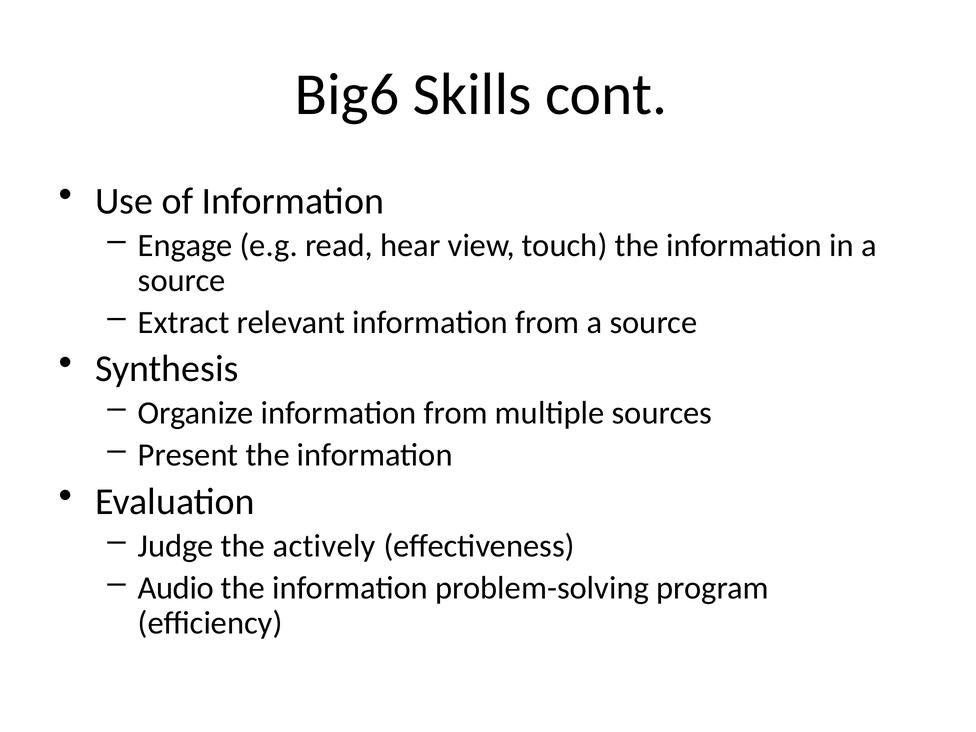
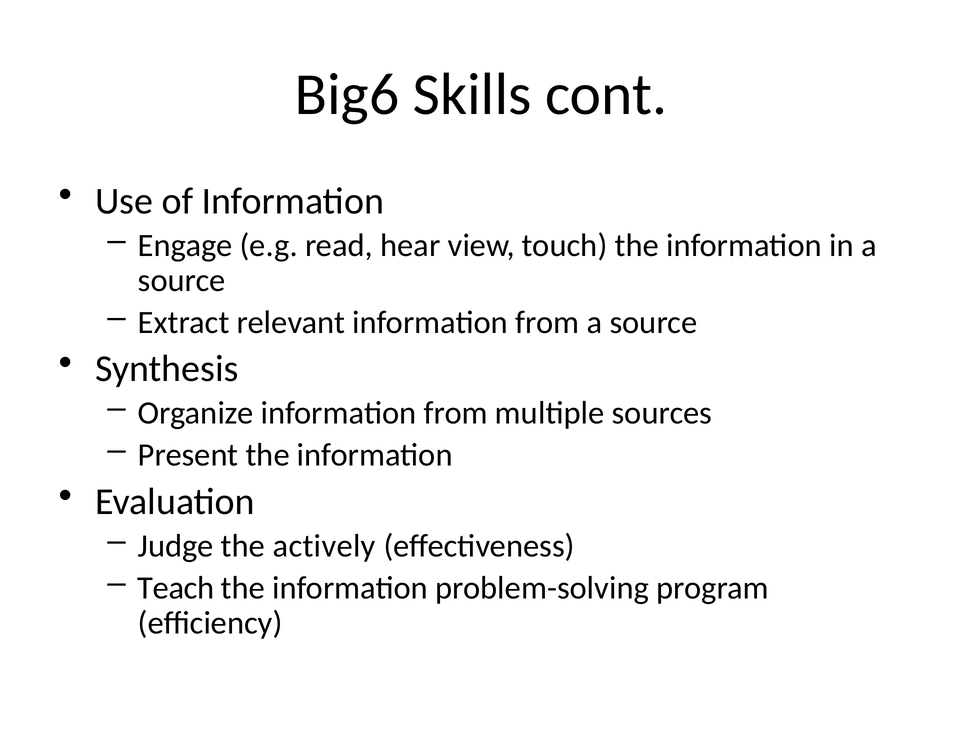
Audio: Audio -> Teach
